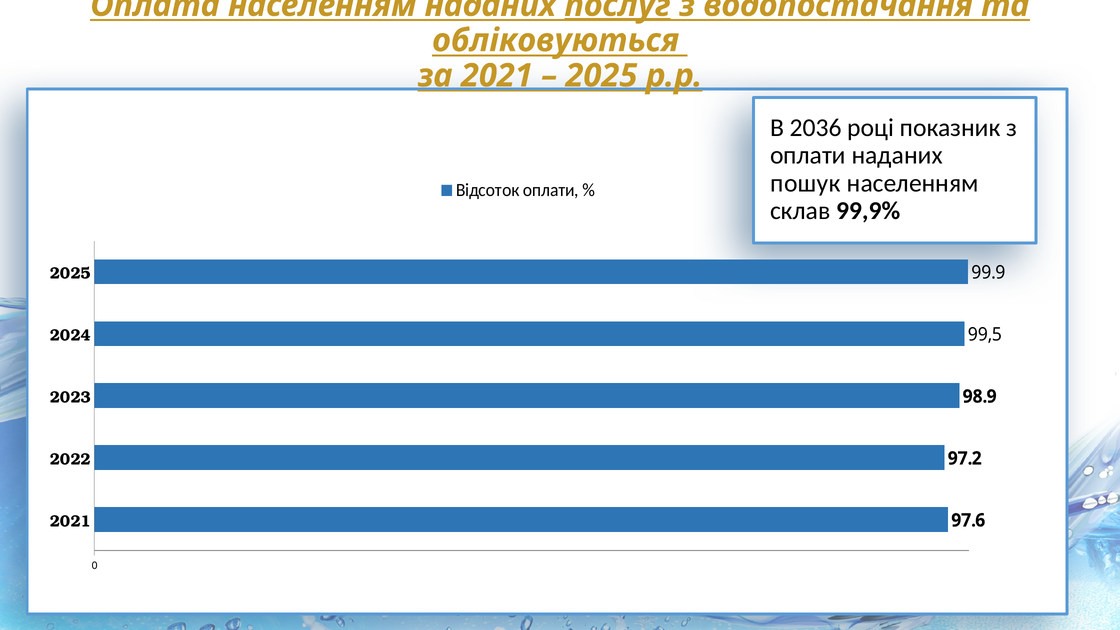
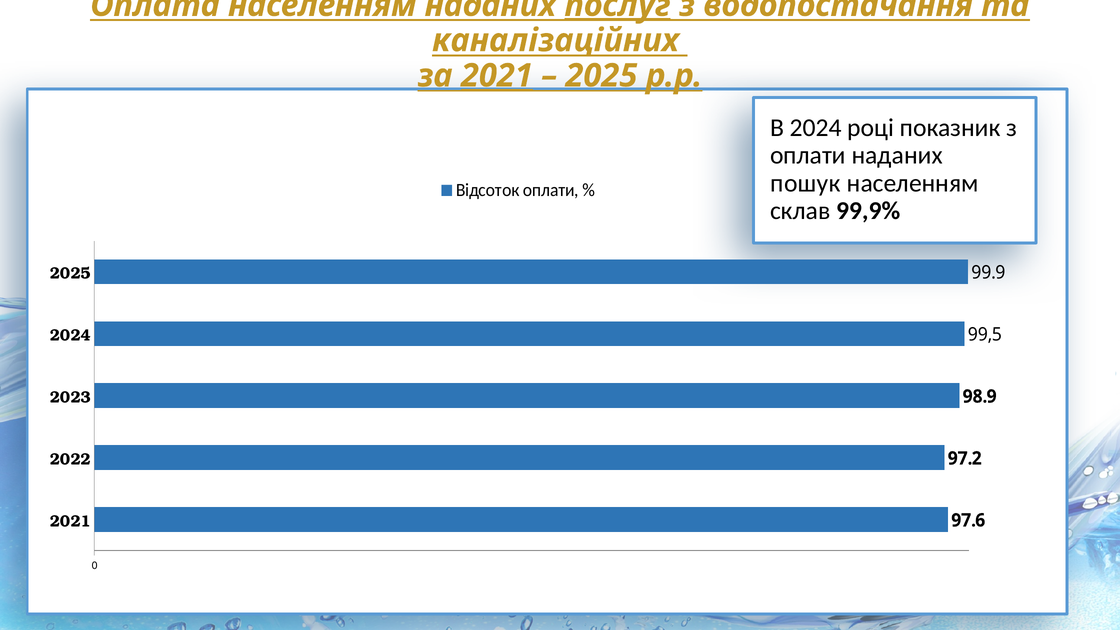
обліковуються: обліковуються -> каналізаційних
2021 at (497, 76) underline: none -> present
В 2036: 2036 -> 2024
